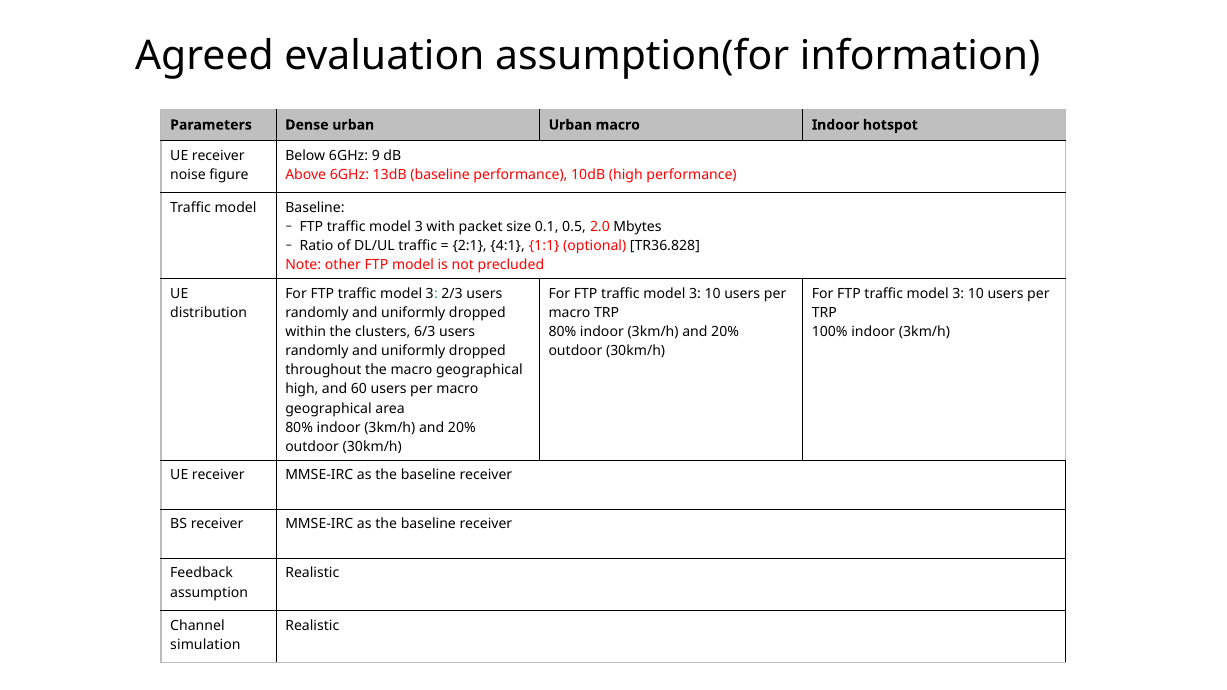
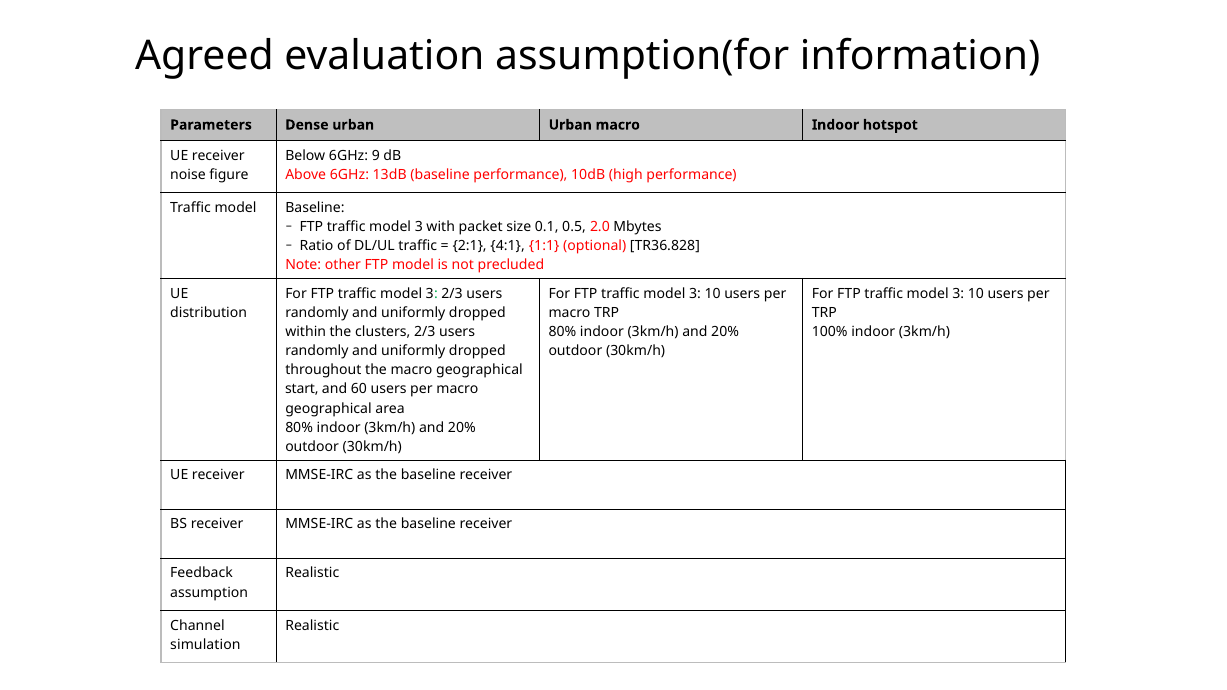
clusters 6/3: 6/3 -> 2/3
high at (302, 389): high -> start
